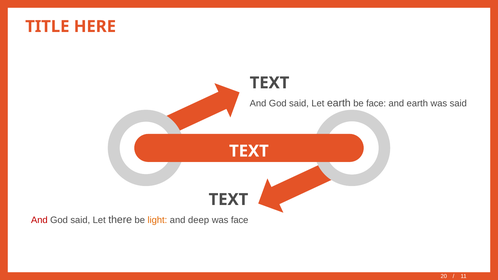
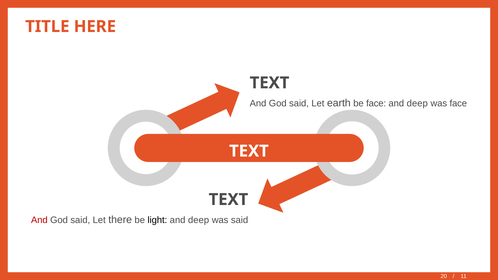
earth at (417, 104): earth -> deep
was said: said -> face
light colour: orange -> black
was face: face -> said
